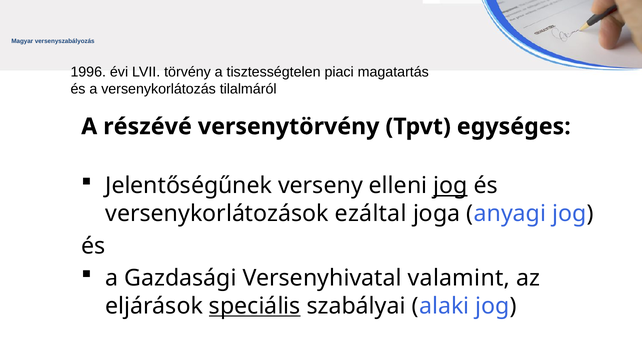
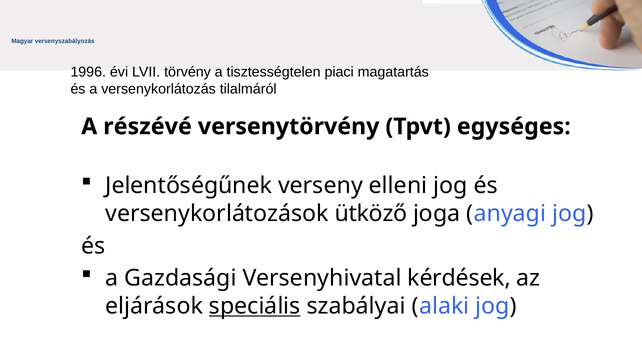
jog at (450, 186) underline: present -> none
ezáltal: ezáltal -> ütköző
valamint: valamint -> kérdések
